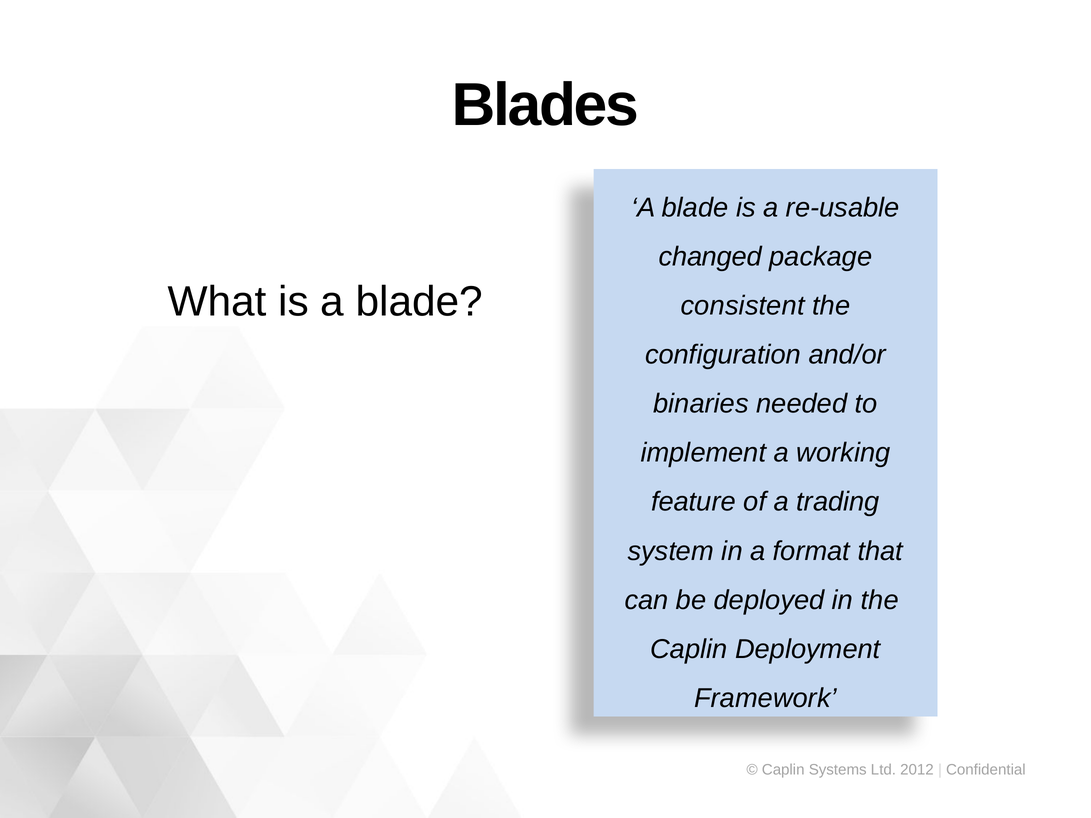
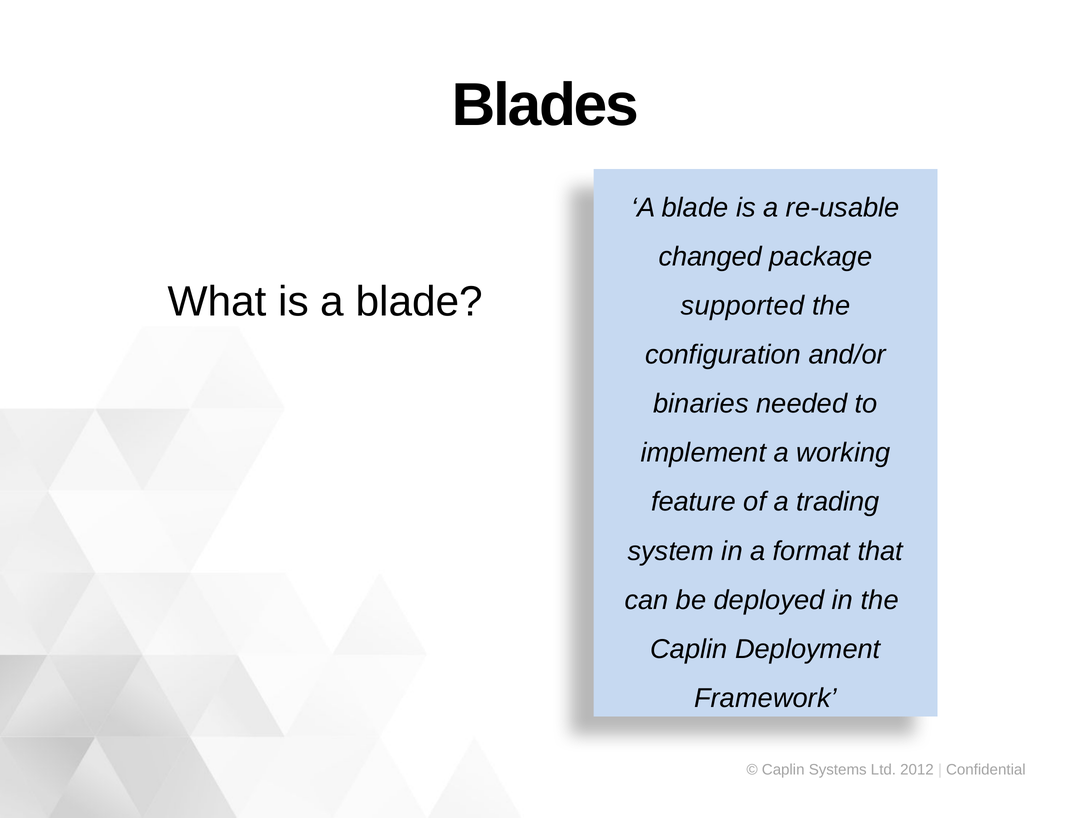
consistent: consistent -> supported
